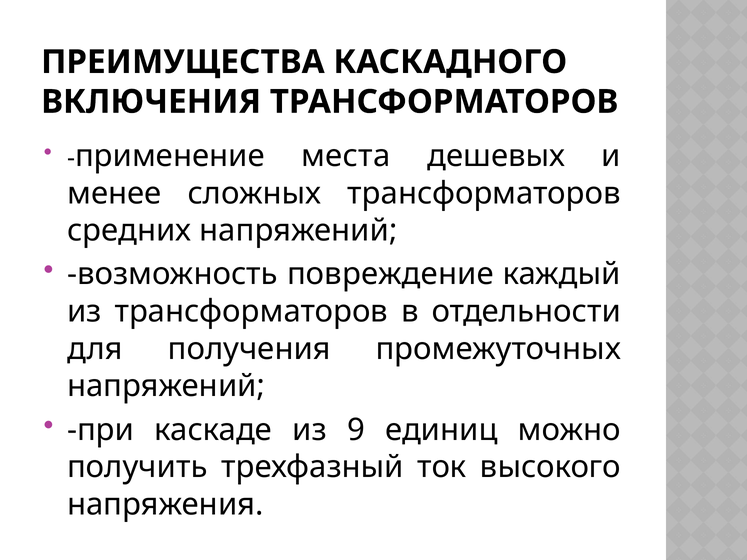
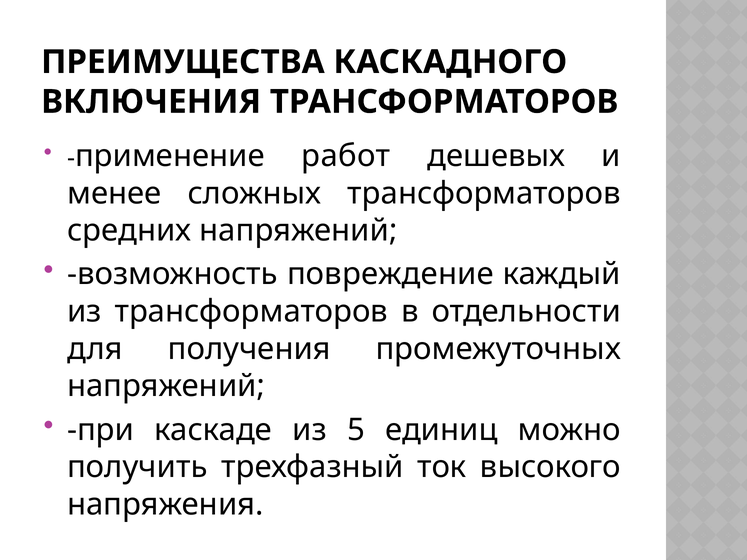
места: места -> работ
9: 9 -> 5
